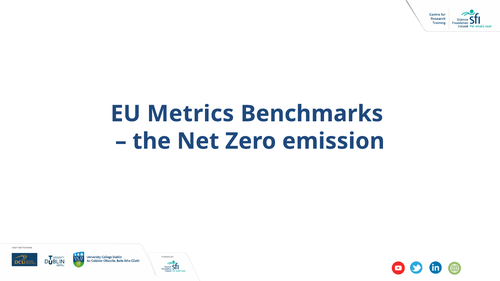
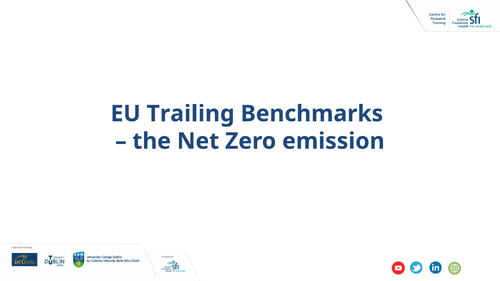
Metrics: Metrics -> Trailing
